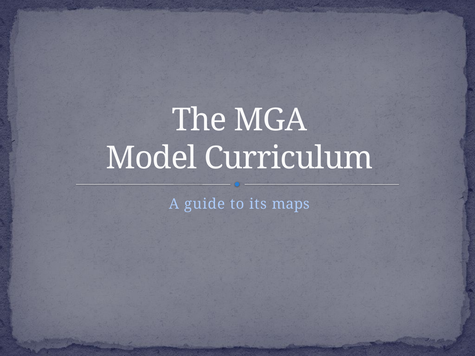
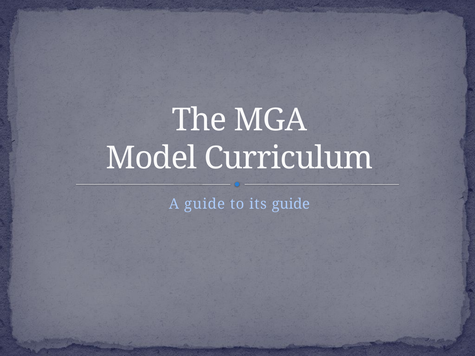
its maps: maps -> guide
